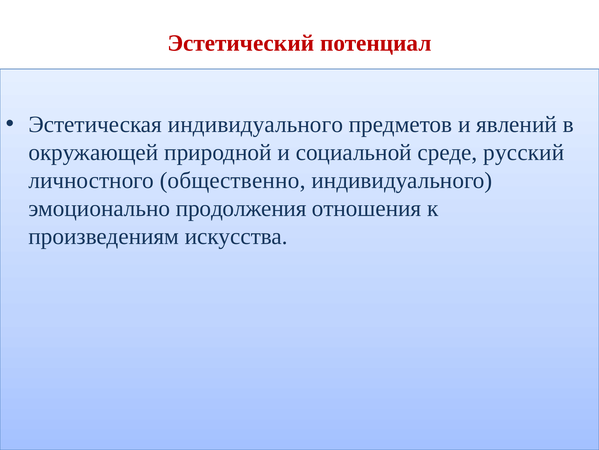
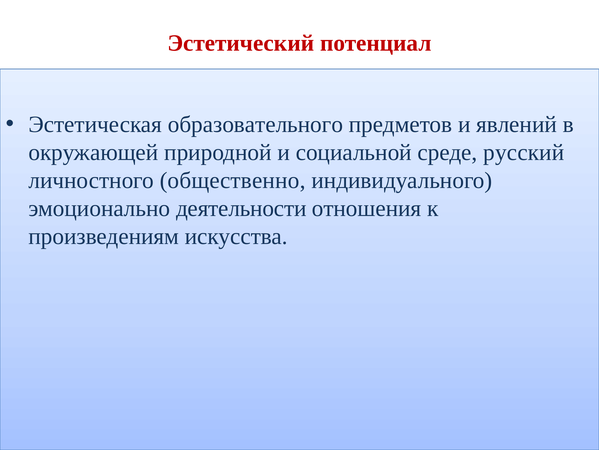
Эстетическая индивидуального: индивидуального -> образовательного
продолжения: продолжения -> деятельности
